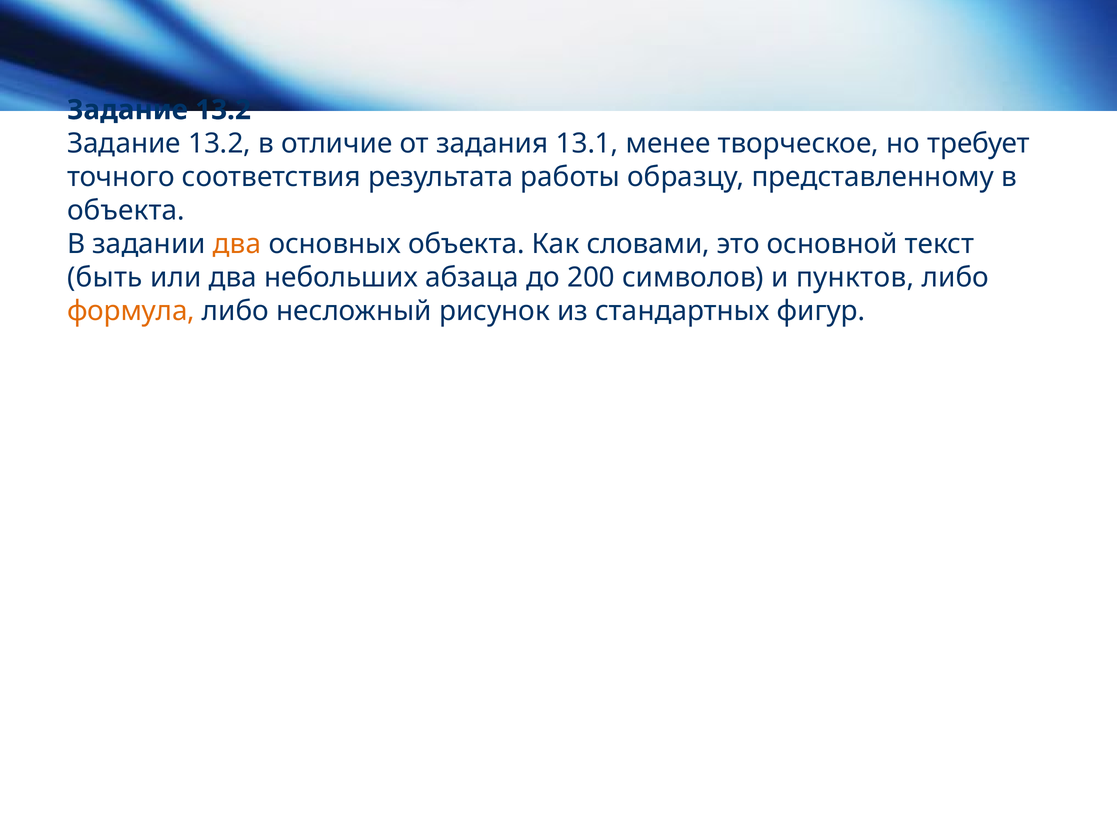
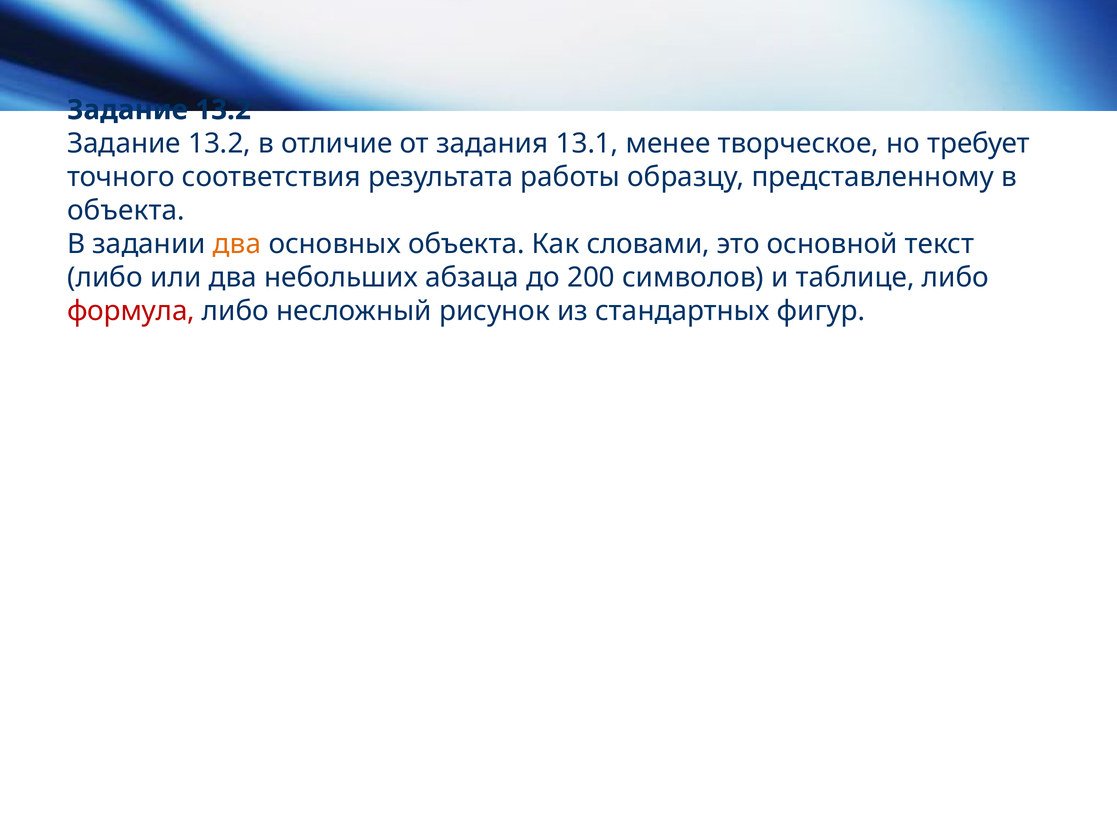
быть at (105, 277): быть -> либо
пунктов: пунктов -> таблице
формула colour: orange -> red
